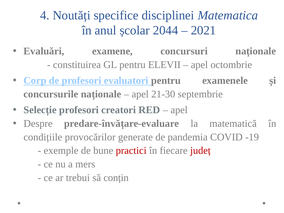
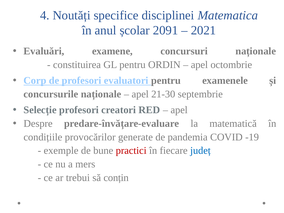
2044: 2044 -> 2091
ELEVII: ELEVII -> ORDIN
județ colour: red -> blue
